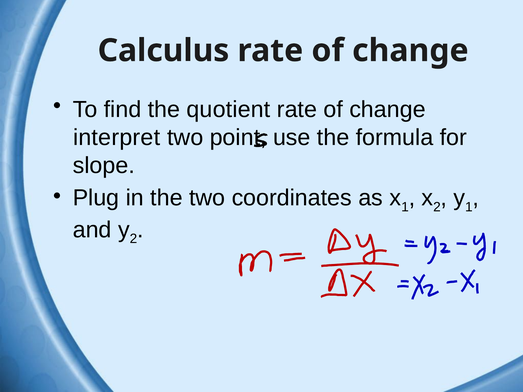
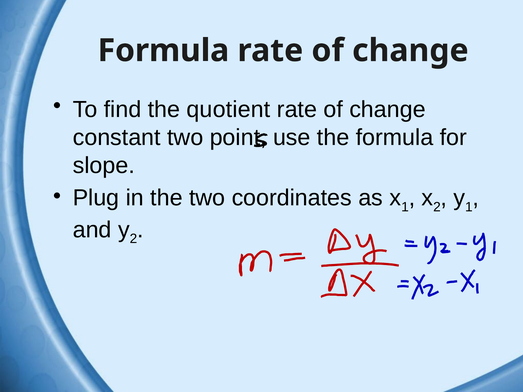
Calculus at (163, 51): Calculus -> Formula
interpret: interpret -> constant
